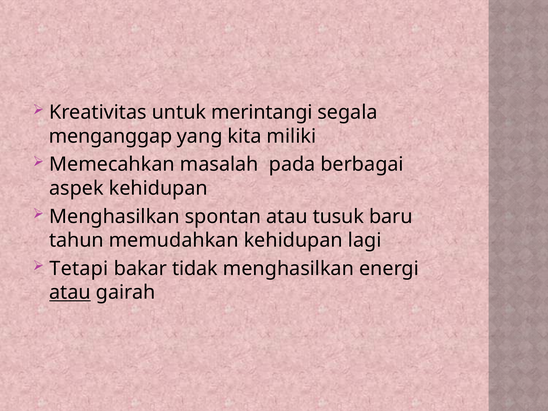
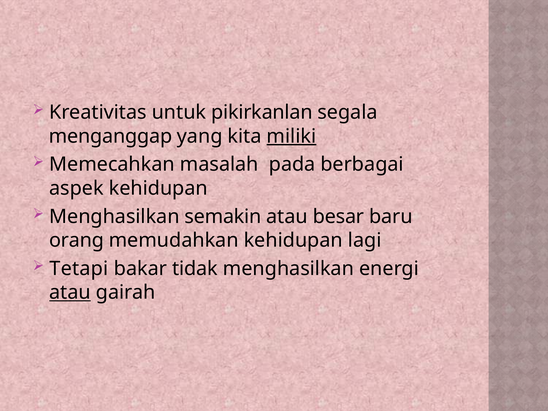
merintangi: merintangi -> pikirkanlan
miliki underline: none -> present
spontan: spontan -> semakin
tusuk: tusuk -> besar
tahun: tahun -> orang
